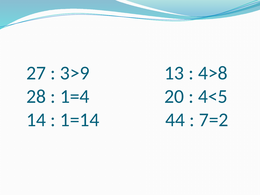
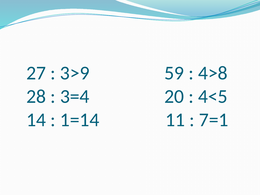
13: 13 -> 59
1=4: 1=4 -> 3=4
44: 44 -> 11
7=2: 7=2 -> 7=1
